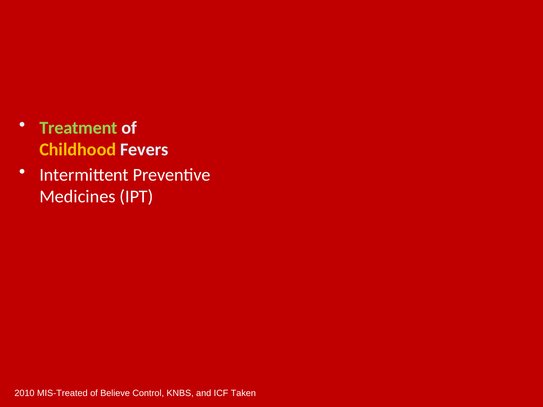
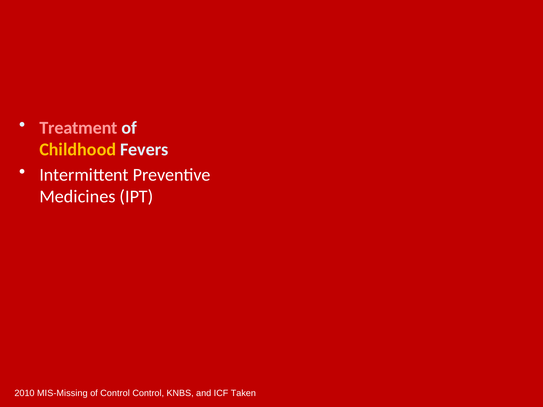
Treatment colour: light green -> pink
MIS-Treated: MIS-Treated -> MIS-Missing
of Believe: Believe -> Control
